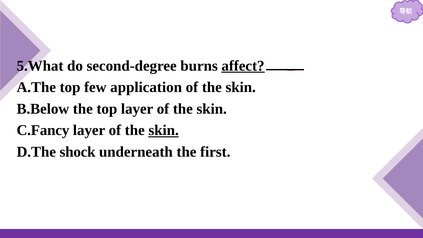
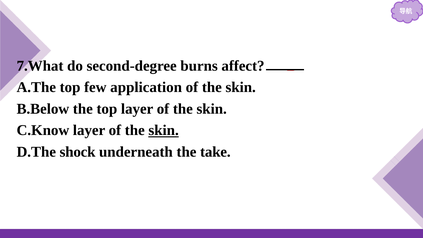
5.What: 5.What -> 7.What
affect underline: present -> none
C.Fancy: C.Fancy -> C.Know
first: first -> take
